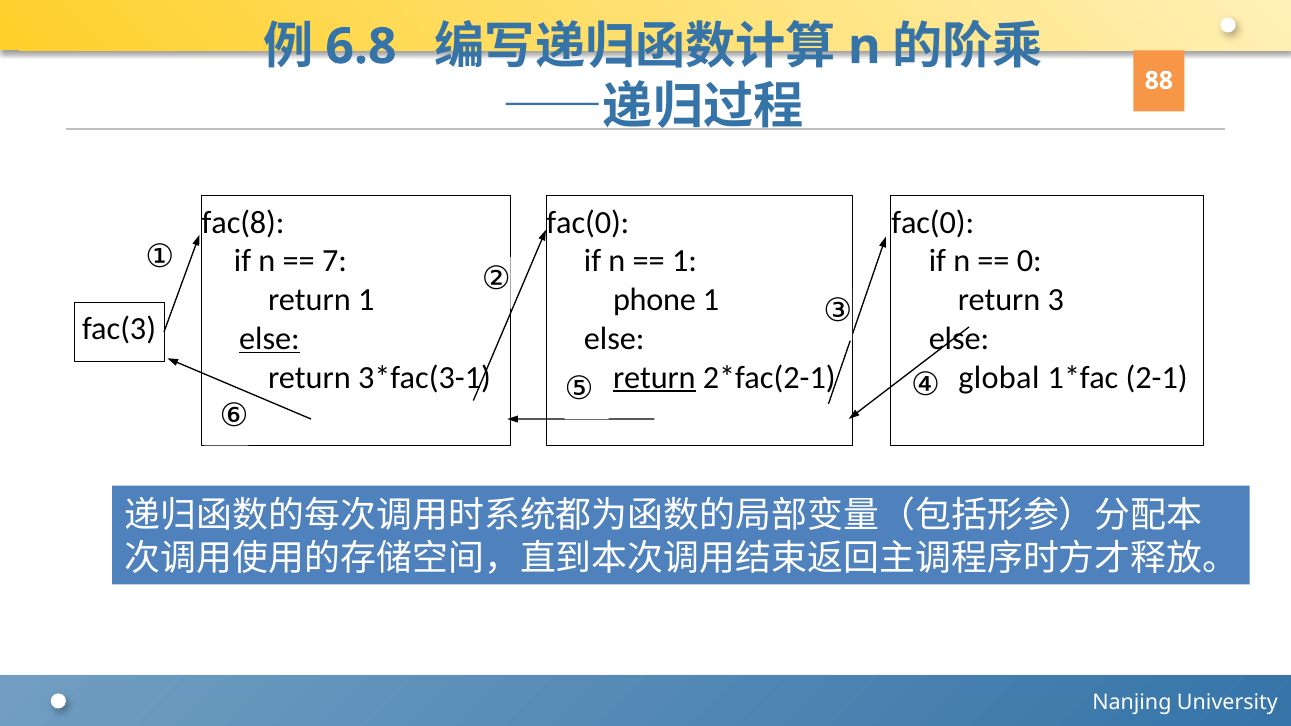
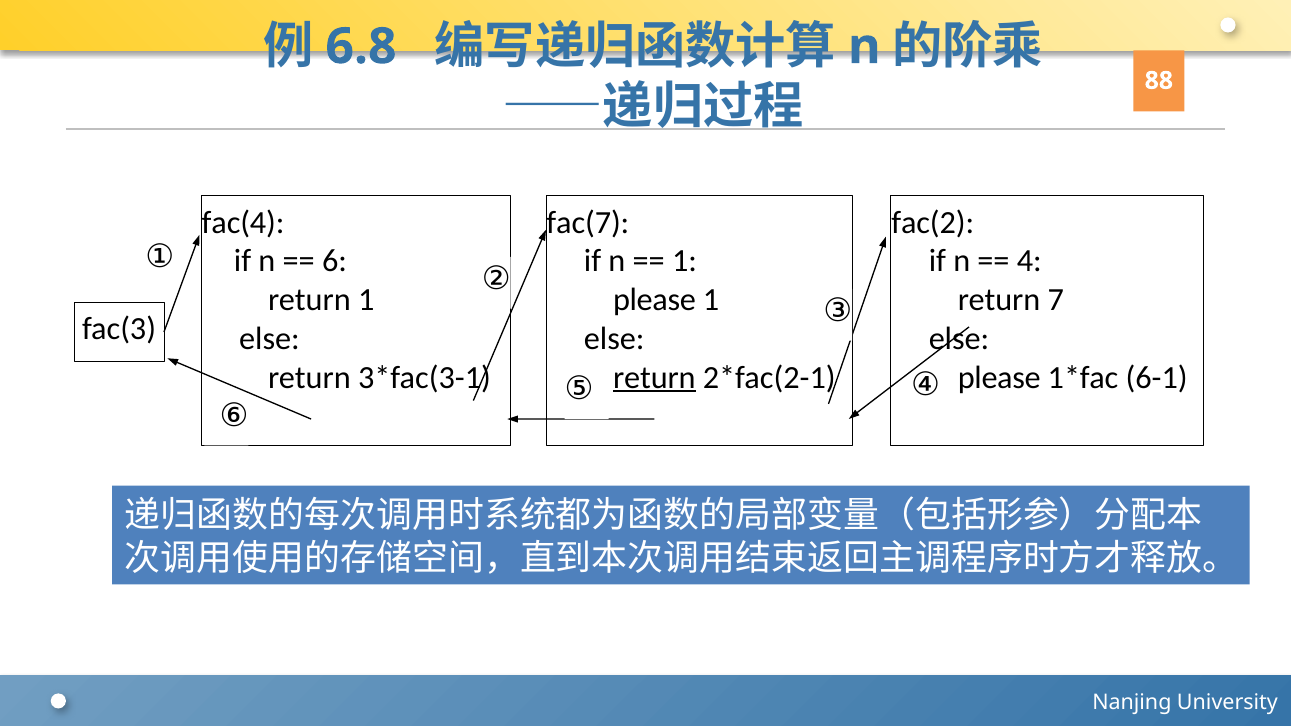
fac(8: fac(8 -> fac(4
fac(0 at (588, 223): fac(0 -> fac(7
fac(0 at (933, 223): fac(0 -> fac(2
7: 7 -> 6
0: 0 -> 4
phone at (654, 300): phone -> please
3: 3 -> 7
else at (269, 339) underline: present -> none
global at (999, 377): global -> please
2-1: 2-1 -> 6-1
